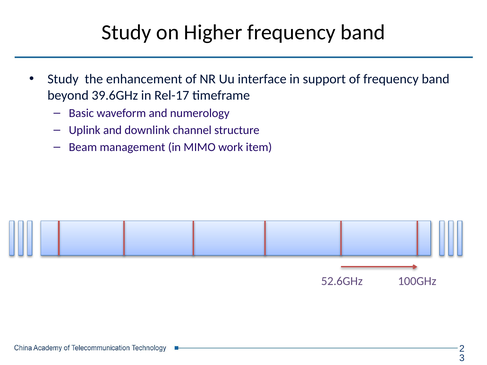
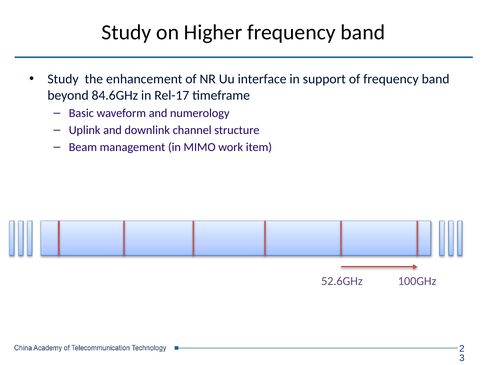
39.6GHz: 39.6GHz -> 84.6GHz
